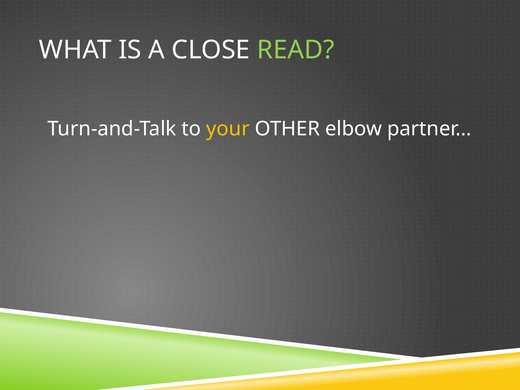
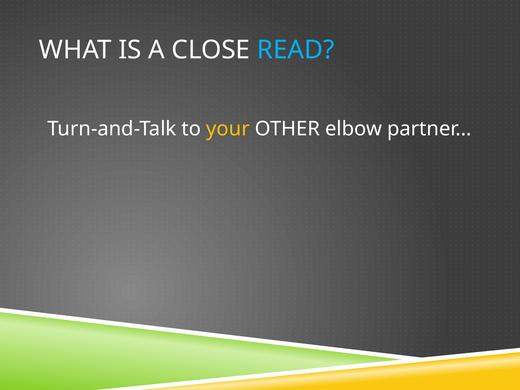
READ colour: light green -> light blue
